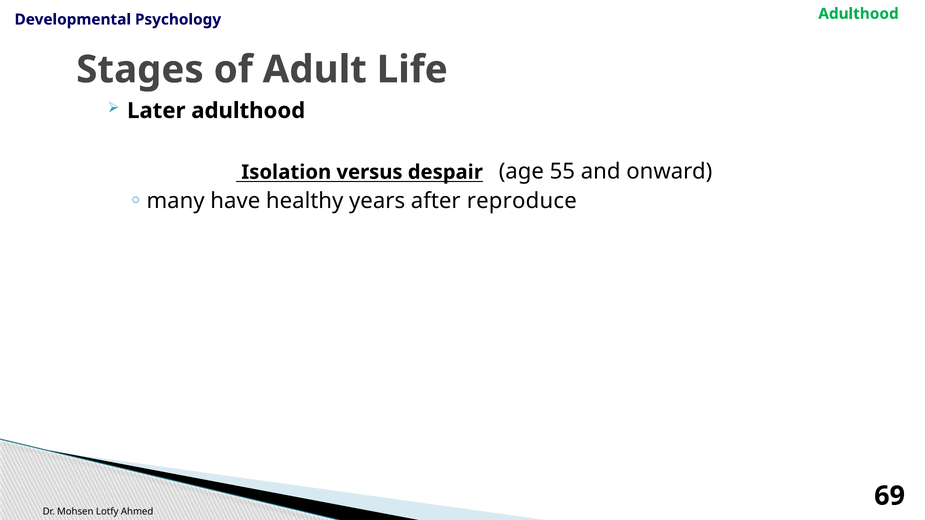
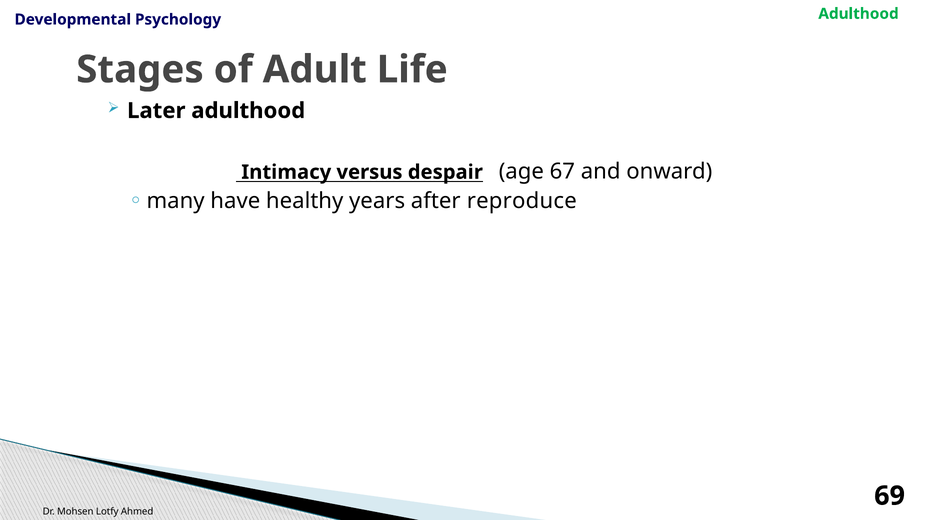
Isolation: Isolation -> Intimacy
55: 55 -> 67
